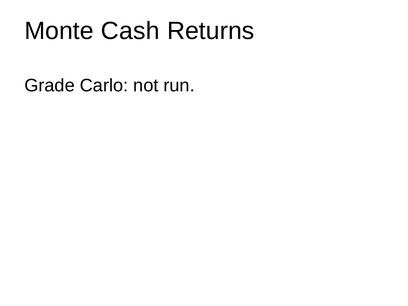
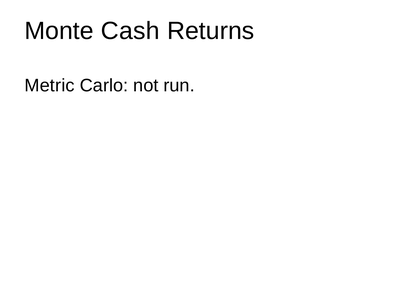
Grade: Grade -> Metric
